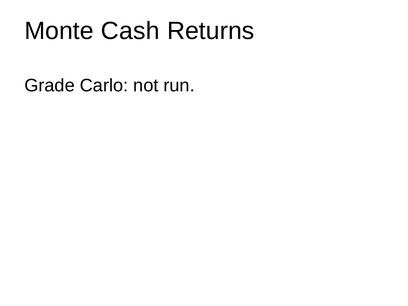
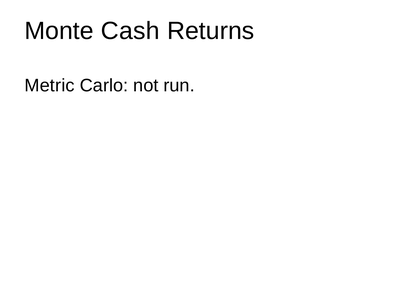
Grade: Grade -> Metric
